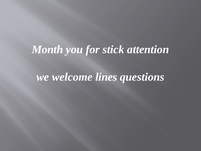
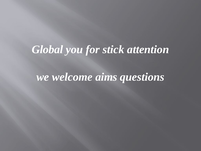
Month: Month -> Global
lines: lines -> aims
